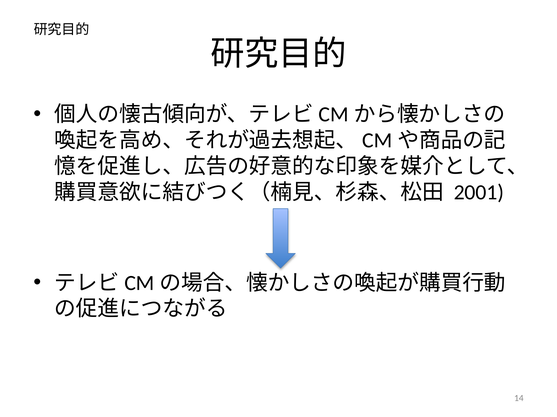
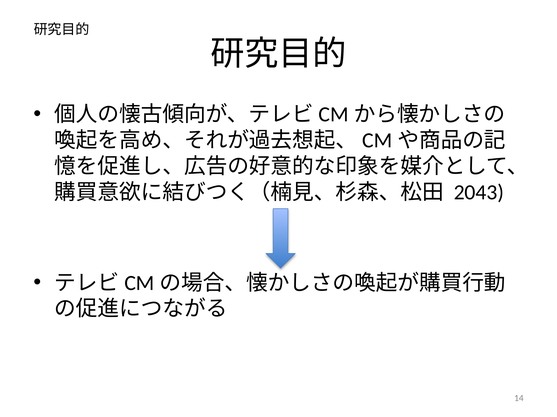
2001: 2001 -> 2043
